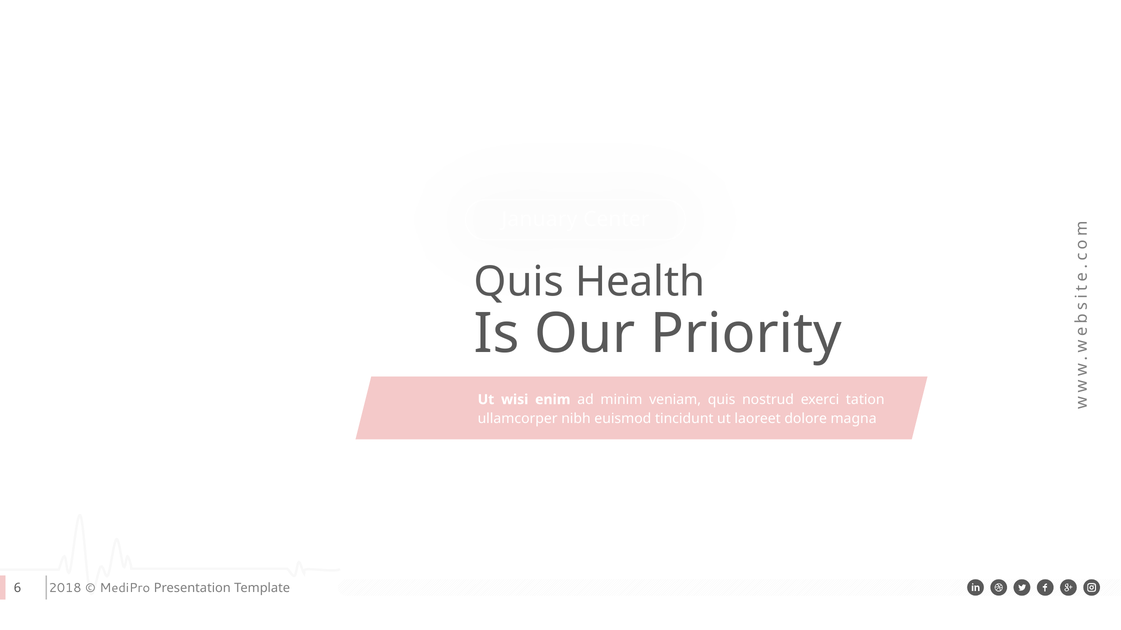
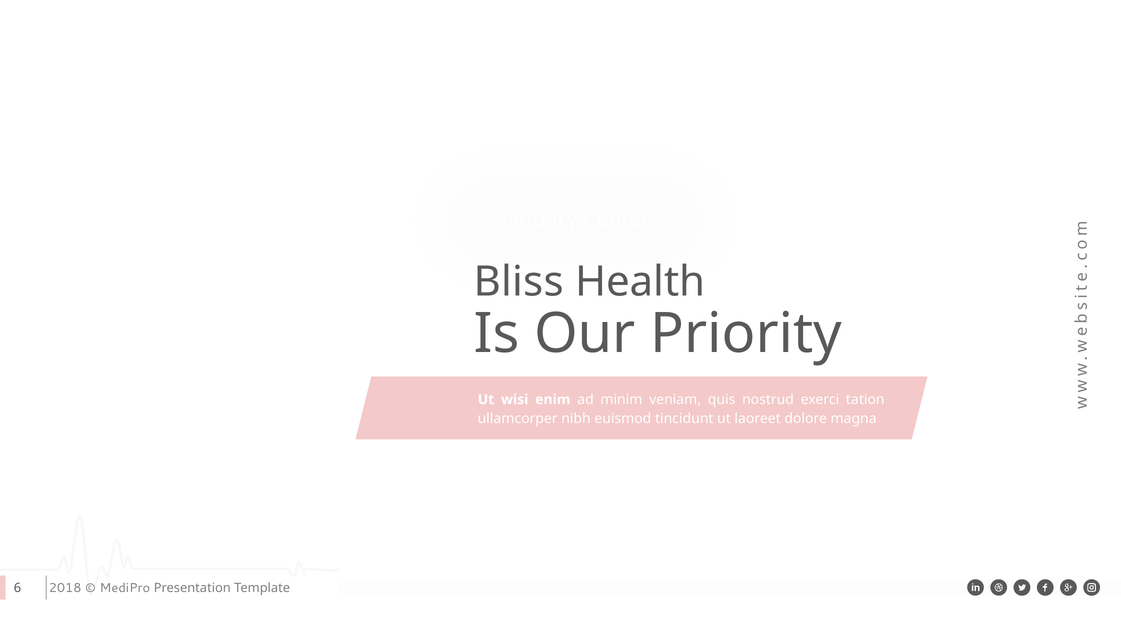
Quis at (519, 282): Quis -> Bliss
